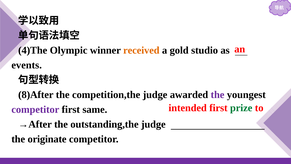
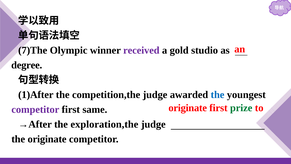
4)The: 4)The -> 7)The
received colour: orange -> purple
events: events -> degree
8)After: 8)After -> 1)After
the at (218, 95) colour: purple -> blue
intended at (188, 108): intended -> originate
outstanding,the: outstanding,the -> exploration,the
